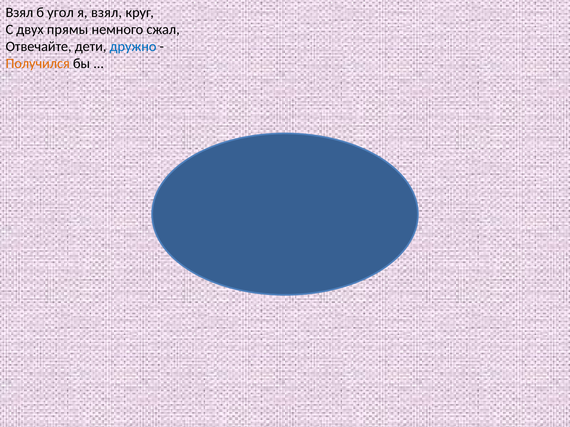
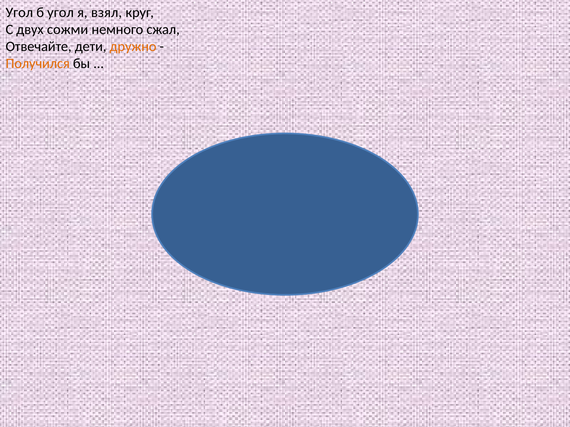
Взял at (19, 12): Взял -> Угол
прямы: прямы -> сожми
дружно colour: blue -> orange
